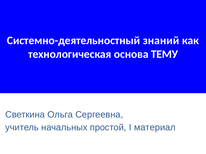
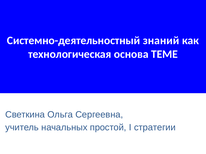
ТЕМУ: ТЕМУ -> ТЕМЕ
материал: материал -> стратегии
